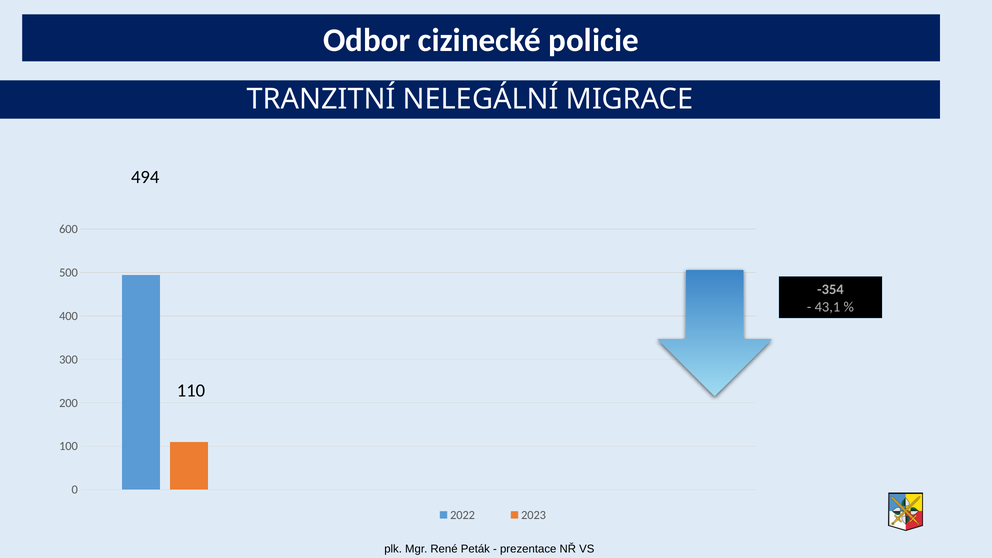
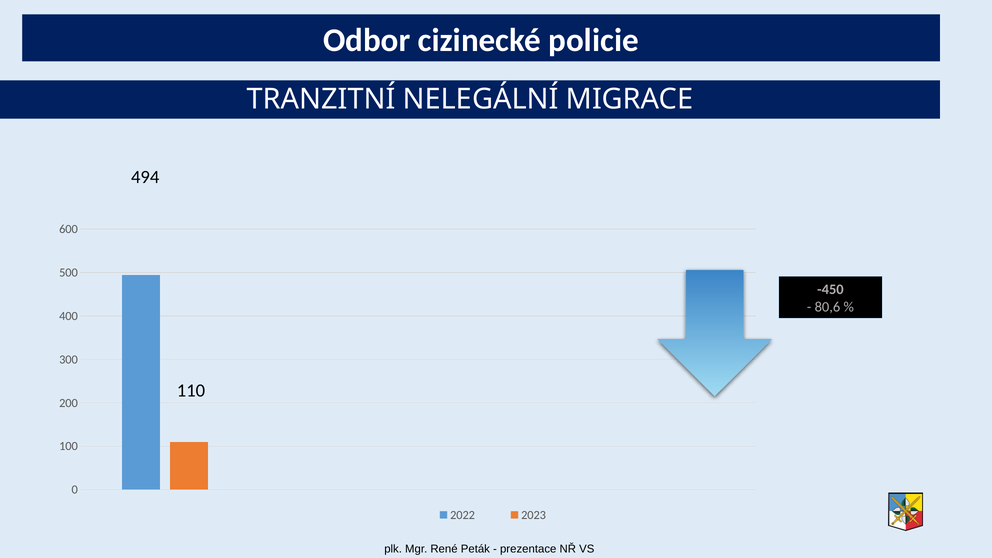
-354: -354 -> -450
43,1: 43,1 -> 80,6
